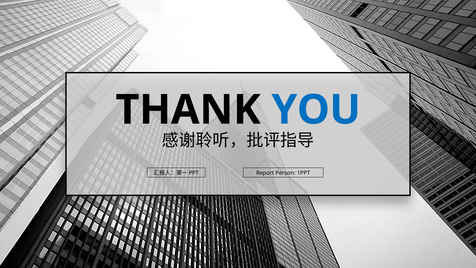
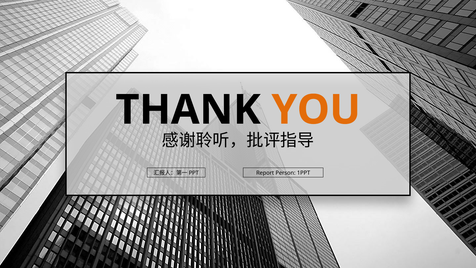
YOU colour: blue -> orange
